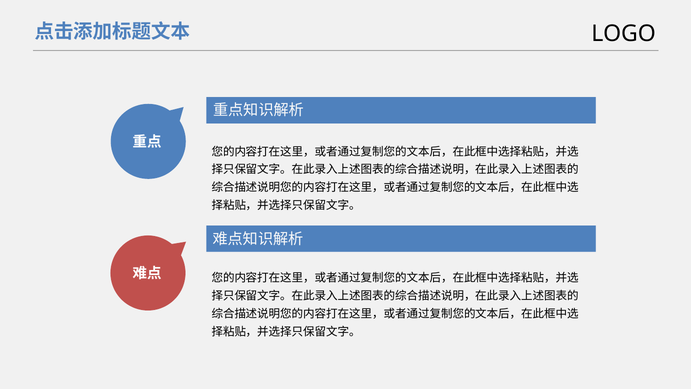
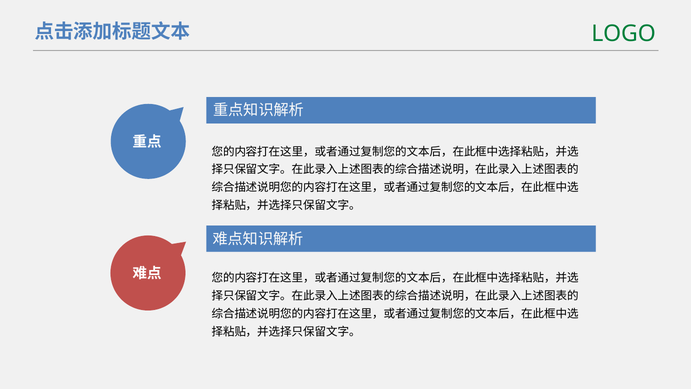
LOGO colour: black -> green
